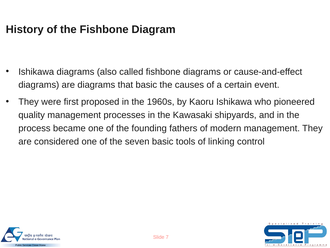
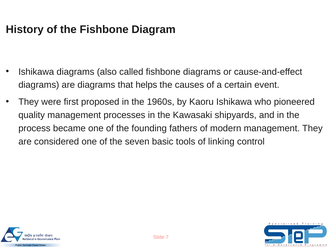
that basic: basic -> helps
